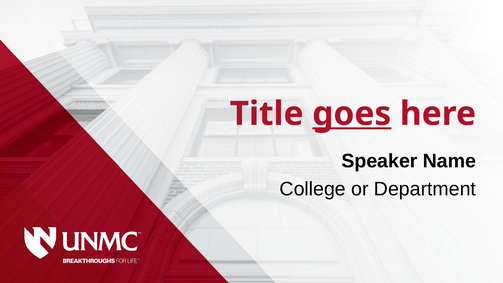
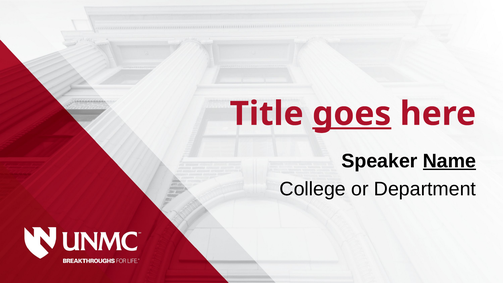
Name underline: none -> present
